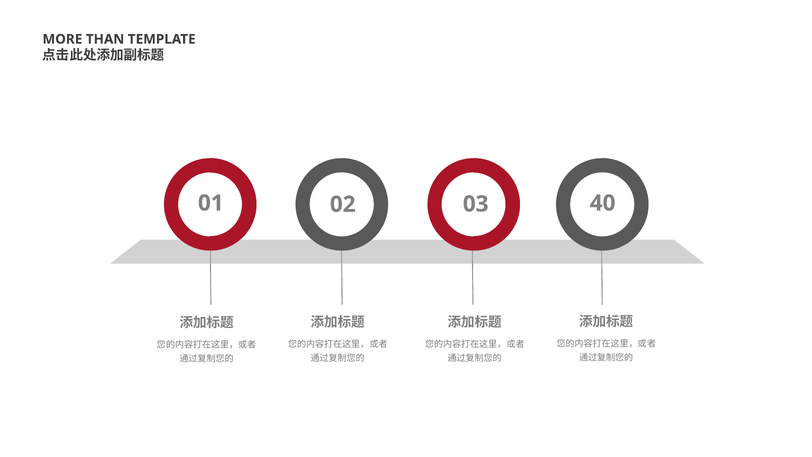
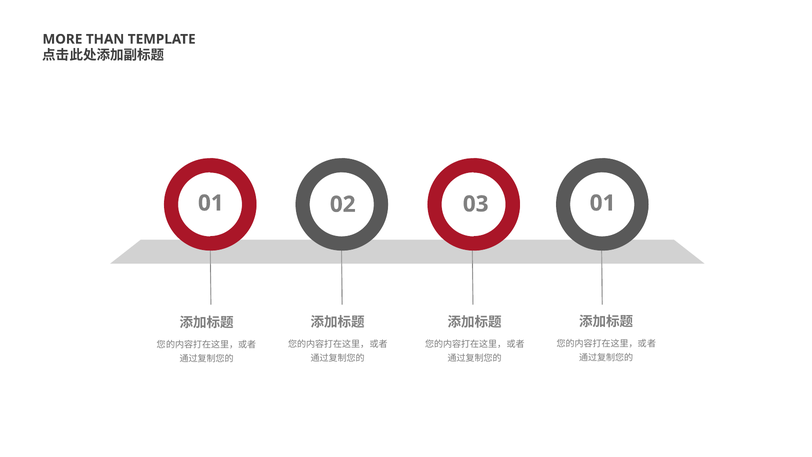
03 40: 40 -> 01
